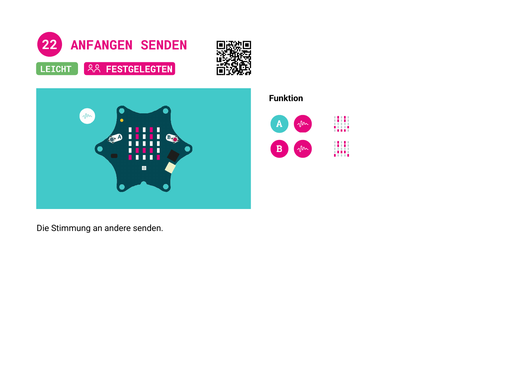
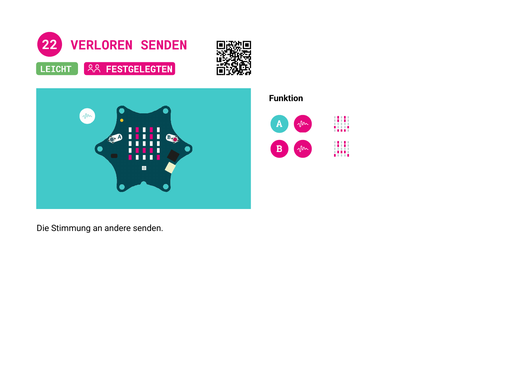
ANFANGEN: ANFANGEN -> VERLOREN
